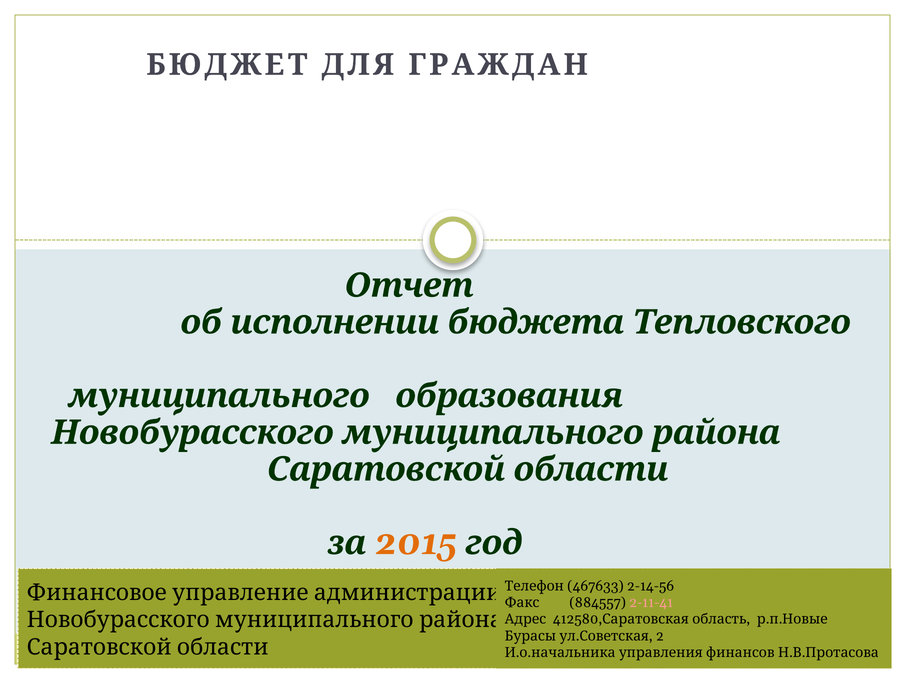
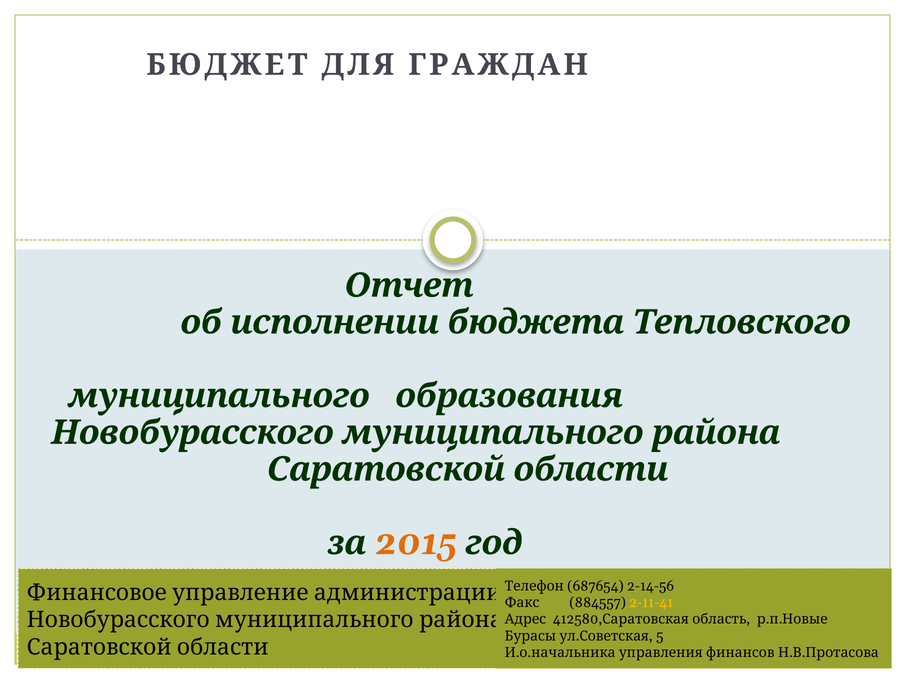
467633: 467633 -> 687654
2-11-41 colour: pink -> yellow
2: 2 -> 5
